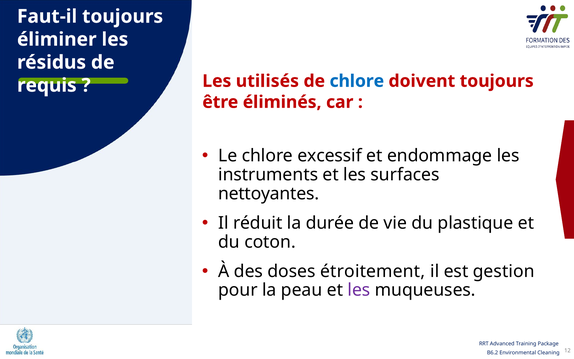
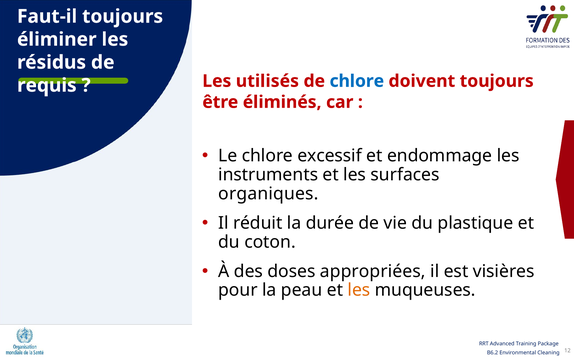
nettoyantes: nettoyantes -> organiques
étroitement: étroitement -> appropriées
gestion: gestion -> visières
les at (359, 290) colour: purple -> orange
